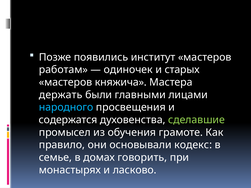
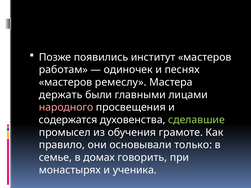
старых: старых -> песнях
княжича: княжича -> ремеслу
народного colour: light blue -> pink
кодекс: кодекс -> только
ласково: ласково -> ученика
